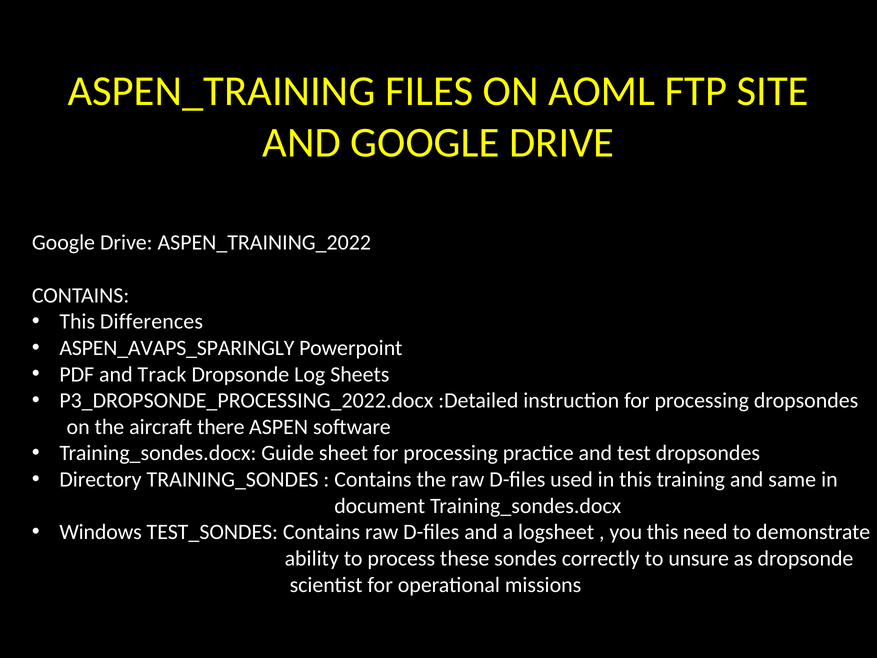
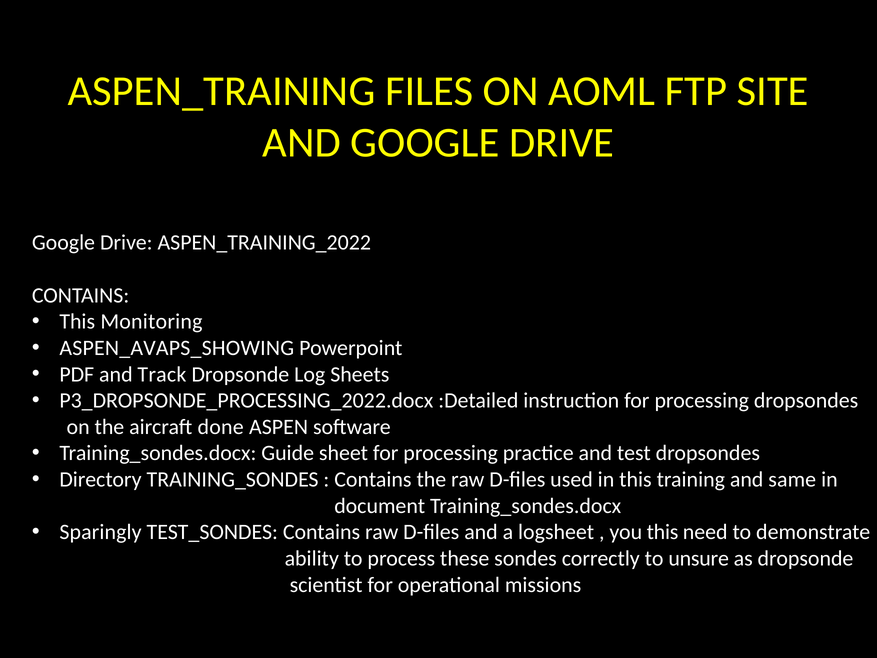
Differences: Differences -> Monitoring
ASPEN_AVAPS_SPARINGLY: ASPEN_AVAPS_SPARINGLY -> ASPEN_AVAPS_SHOWING
there: there -> done
Windows: Windows -> Sparingly
